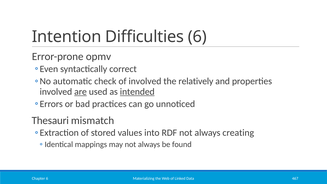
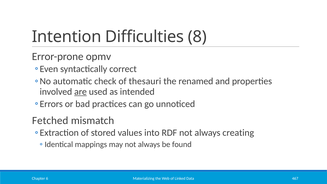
Difficulties 6: 6 -> 8
of involved: involved -> thesauri
relatively: relatively -> renamed
intended underline: present -> none
Thesauri: Thesauri -> Fetched
